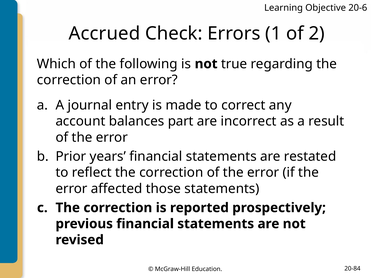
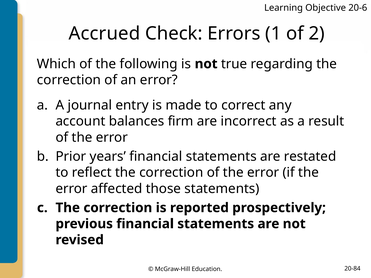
part: part -> firm
